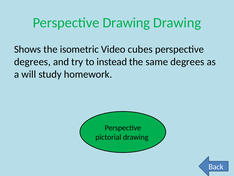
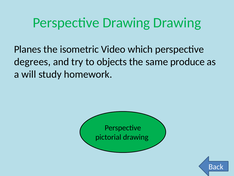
Shows: Shows -> Planes
cubes: cubes -> which
instead: instead -> objects
same degrees: degrees -> produce
